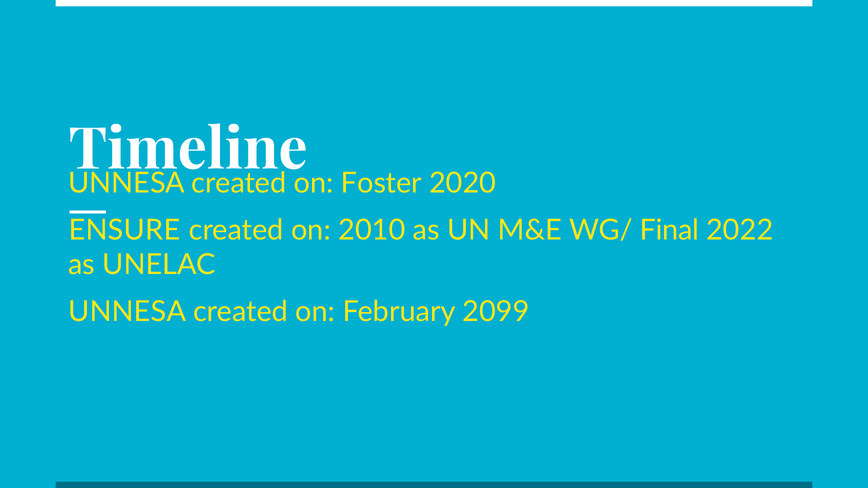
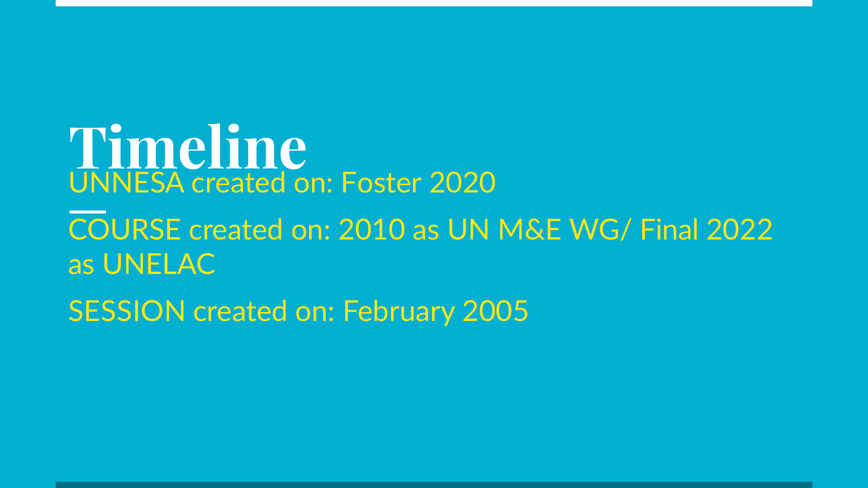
ENSURE: ENSURE -> COURSE
UNNESA at (127, 312): UNNESA -> SESSION
2099: 2099 -> 2005
